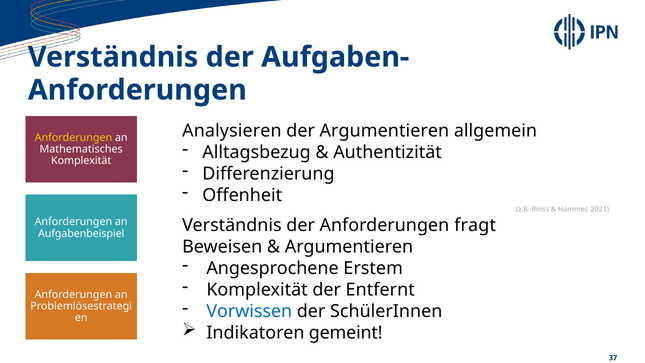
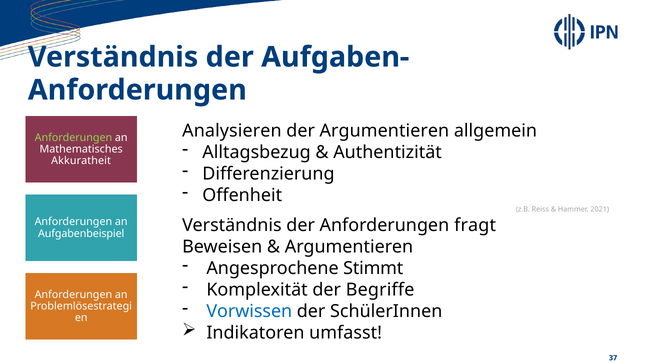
Anforderungen at (73, 137) colour: yellow -> light green
Komplexität at (81, 161): Komplexität -> Akkuratheit
Erstem: Erstem -> Stimmt
Entfernt: Entfernt -> Begriffe
gemeint: gemeint -> umfasst
